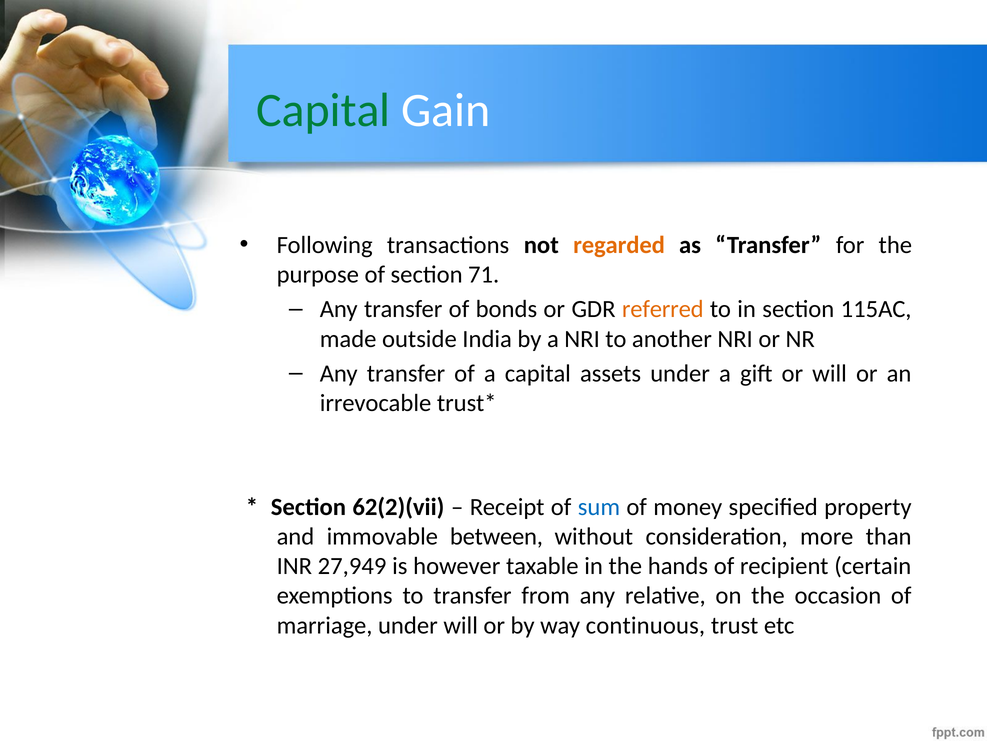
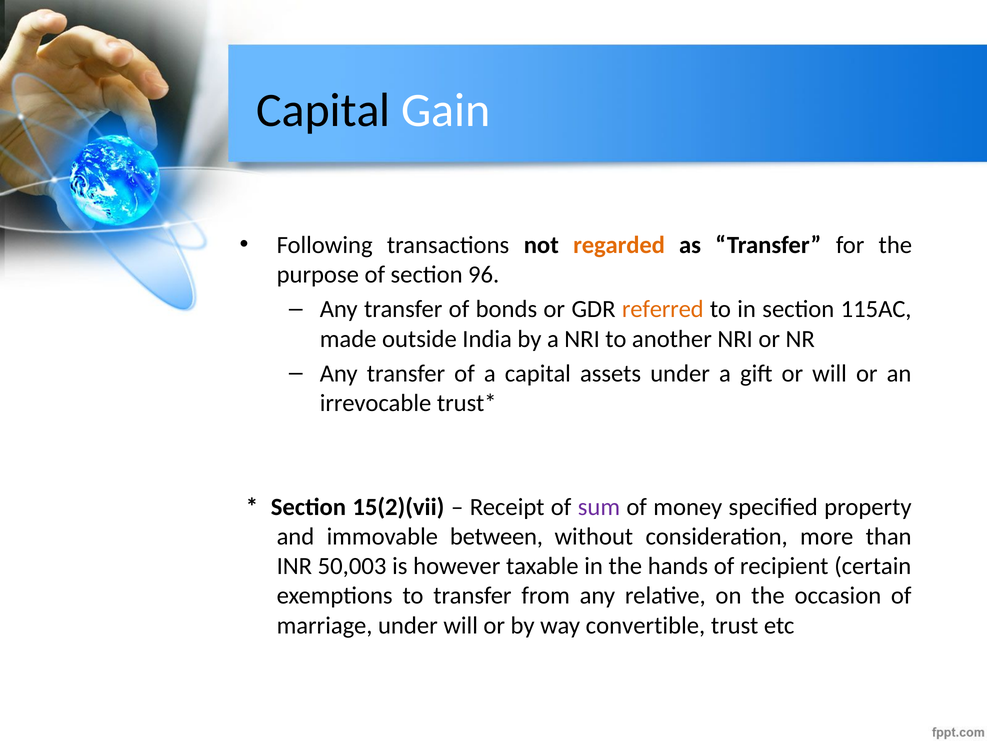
Capital at (323, 110) colour: green -> black
71: 71 -> 96
62(2)(vii: 62(2)(vii -> 15(2)(vii
sum colour: blue -> purple
27,949: 27,949 -> 50,003
continuous: continuous -> convertible
